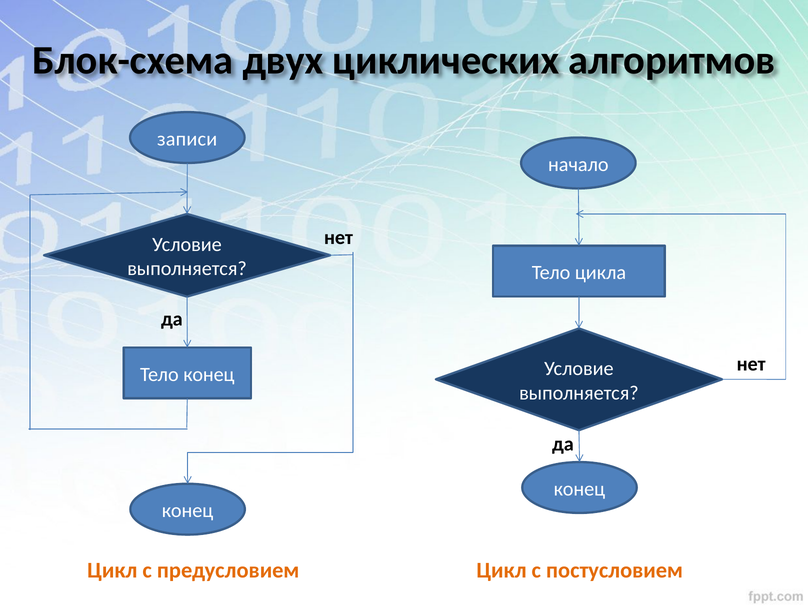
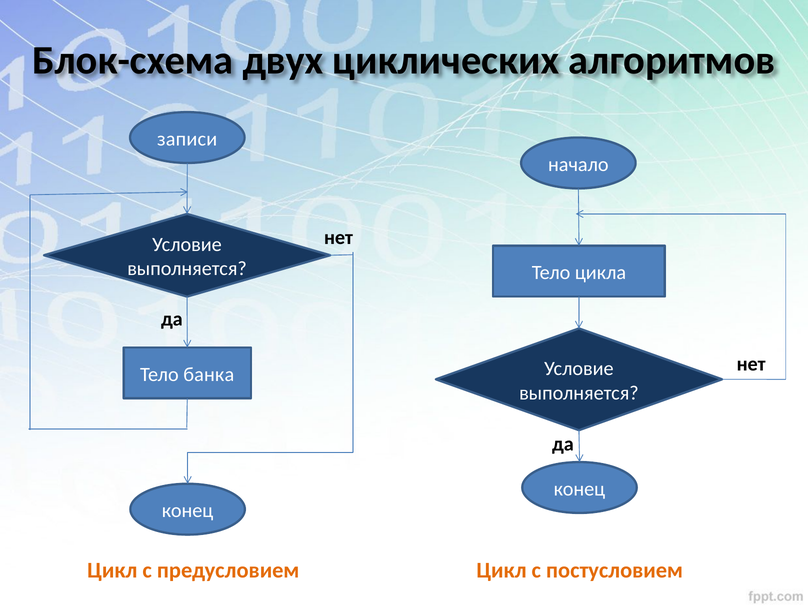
Тело конец: конец -> банка
